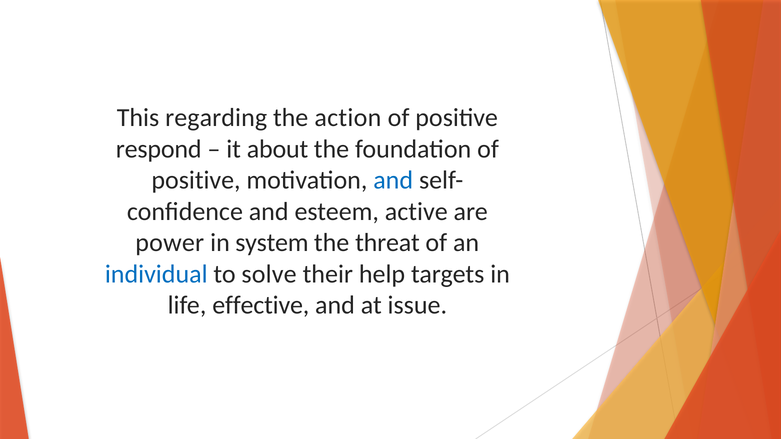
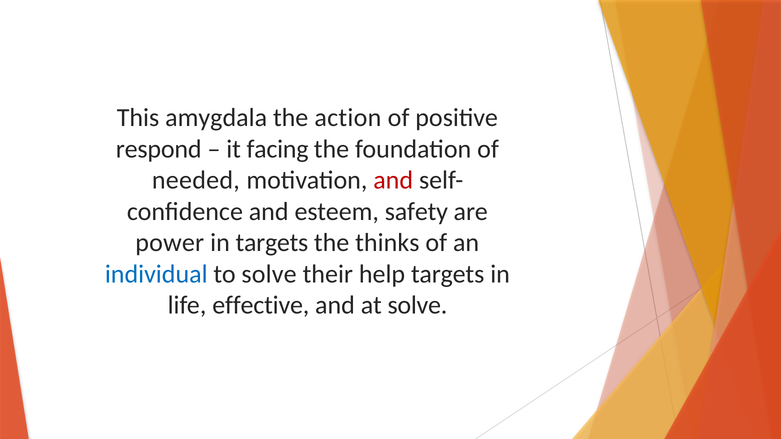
regarding: regarding -> amygdala
about: about -> facing
positive at (196, 180): positive -> needed
and at (393, 180) colour: blue -> red
active: active -> safety
in system: system -> targets
threat: threat -> thinks
at issue: issue -> solve
